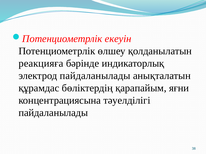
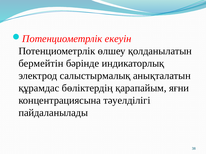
реакцияға: реакцияға -> бермейтін
электрод пайдаланылады: пайдаланылады -> салыстырмалық
